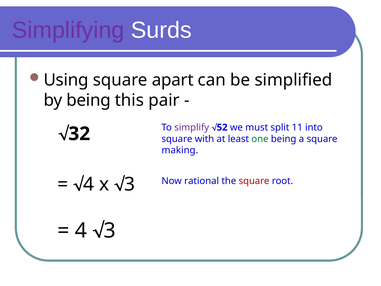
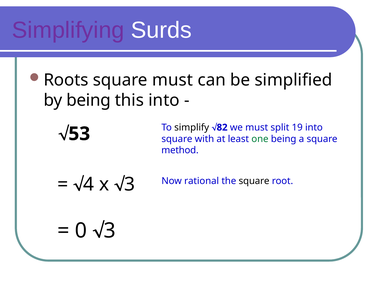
Using: Using -> Roots
square apart: apart -> must
this pair: pair -> into
simplify colour: purple -> black
52: 52 -> 82
11: 11 -> 19
32: 32 -> 53
making: making -> method
square at (254, 181) colour: red -> black
4 at (81, 230): 4 -> 0
